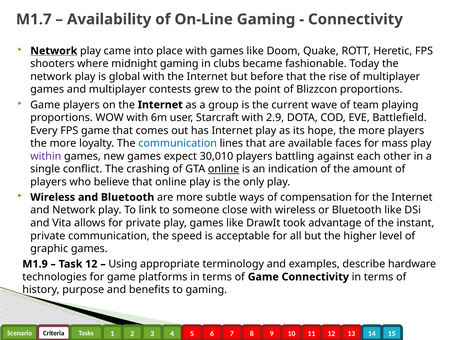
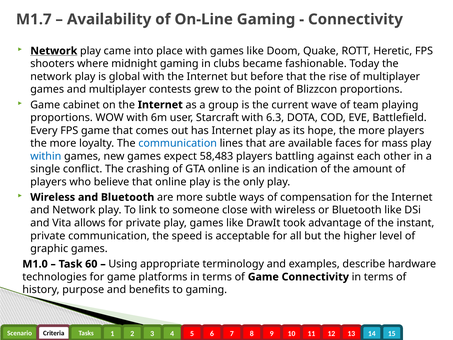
Game players: players -> cabinet
2.9: 2.9 -> 6.3
within colour: purple -> blue
30,010: 30,010 -> 58,483
online at (224, 169) underline: present -> none
M1.9: M1.9 -> M1.0
Task 12: 12 -> 60
